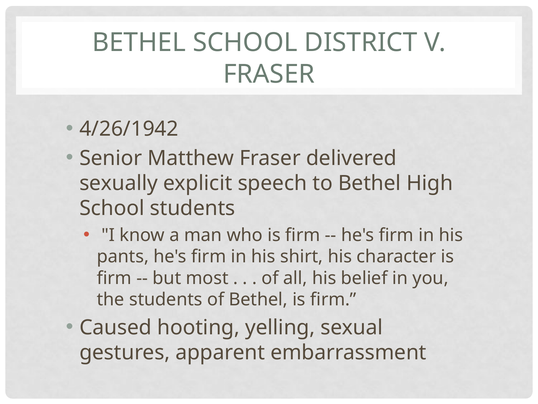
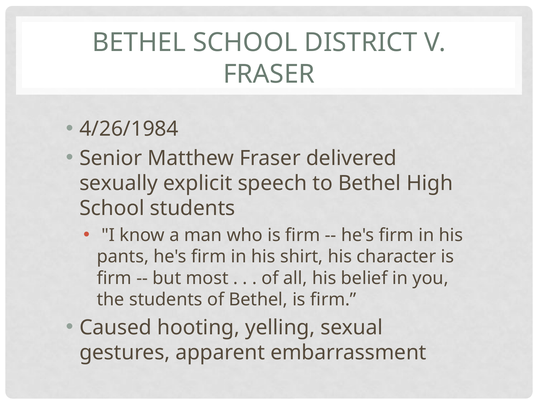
4/26/1942: 4/26/1942 -> 4/26/1984
